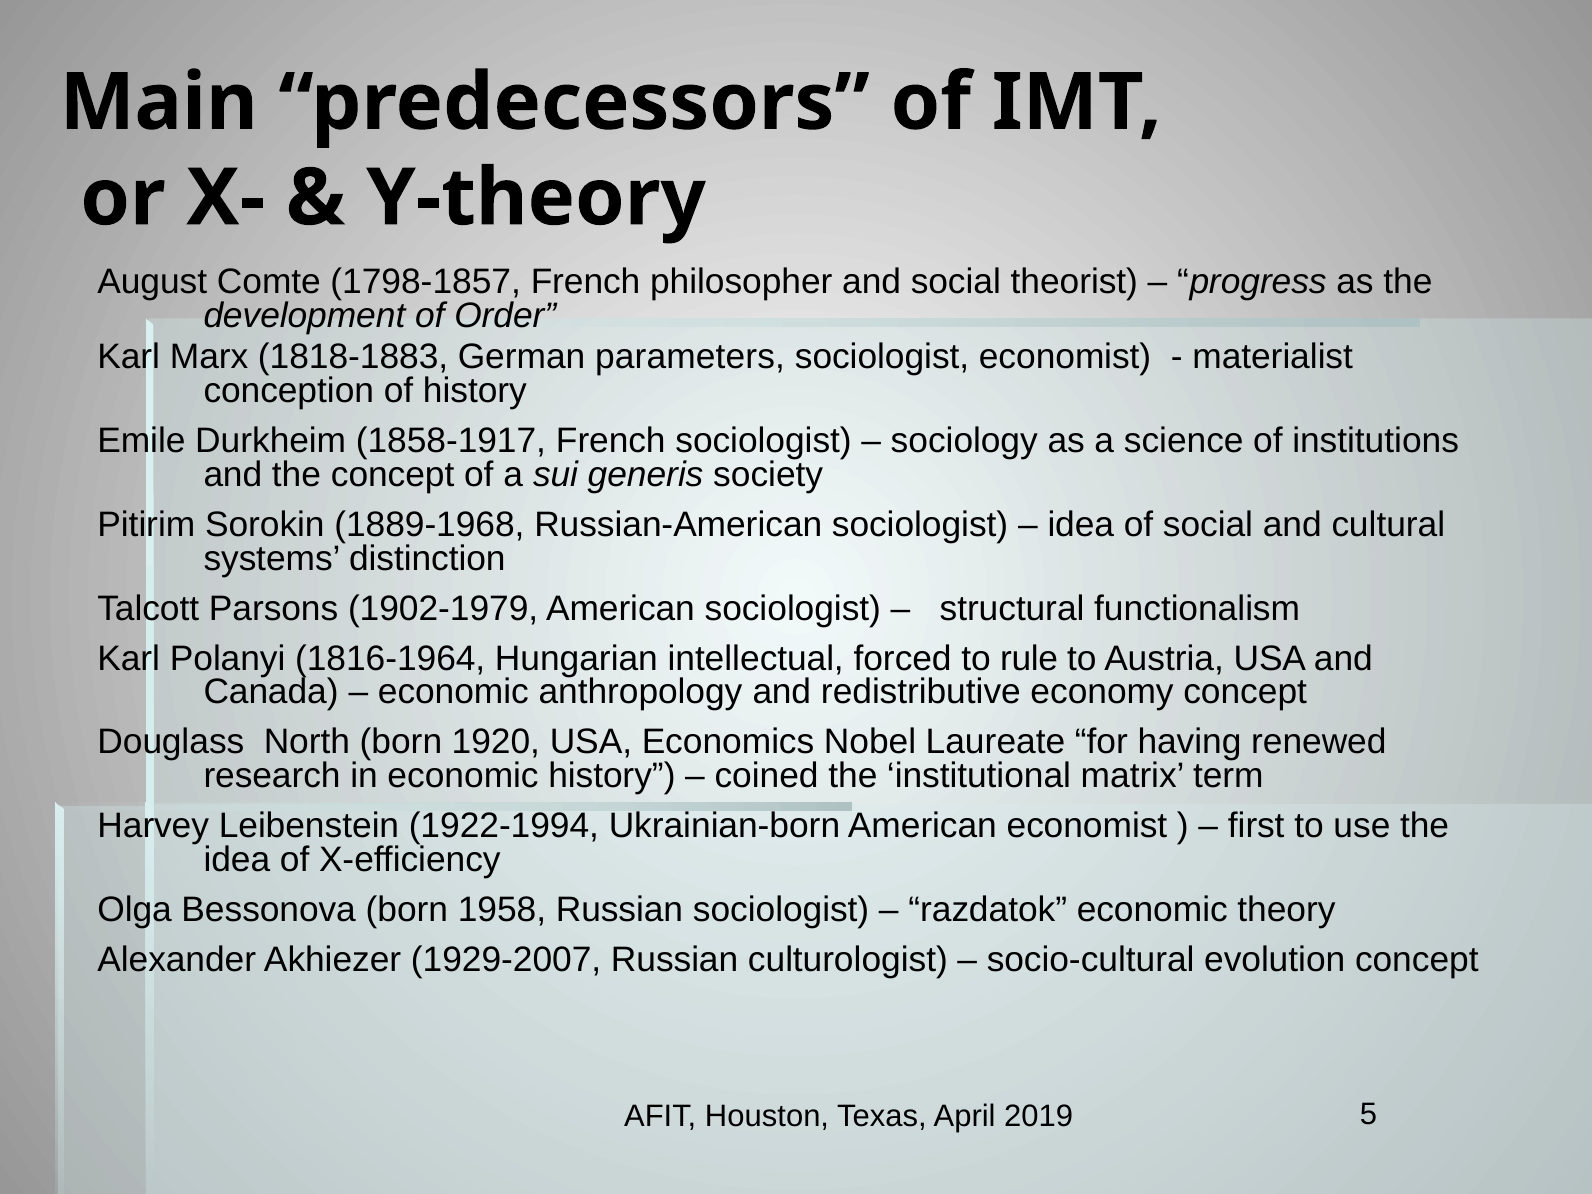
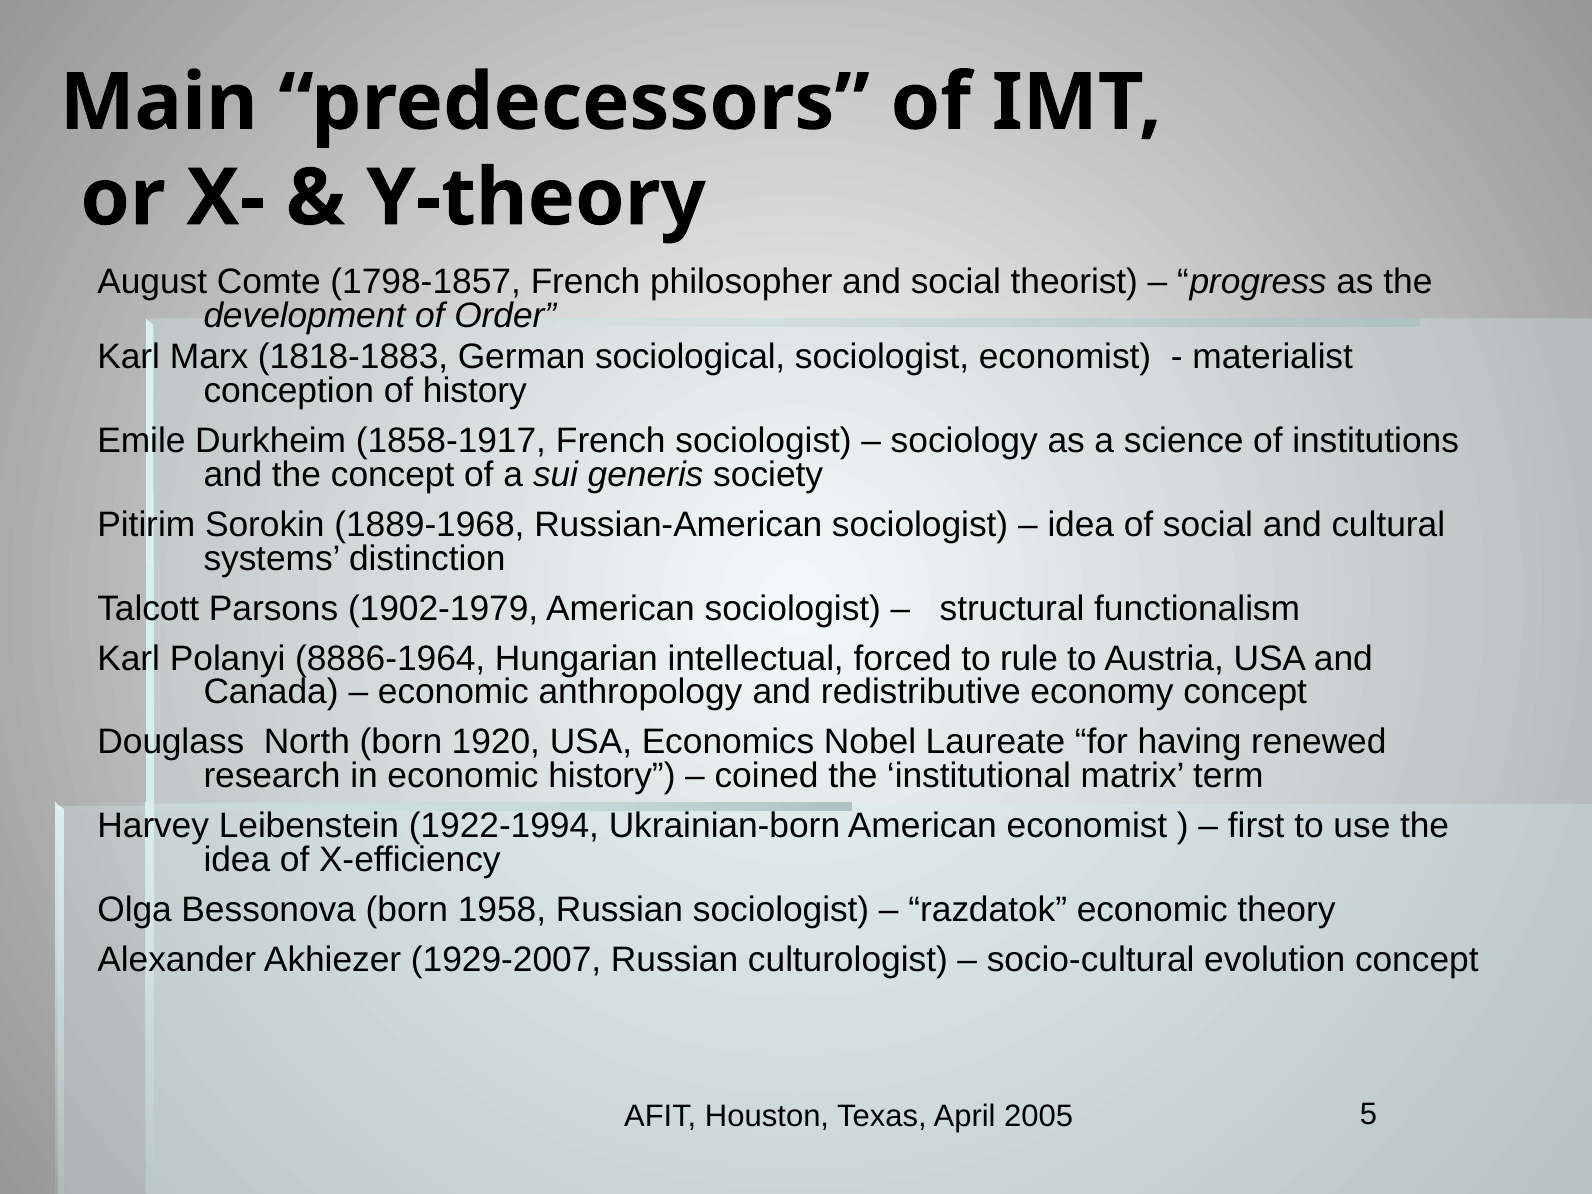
parameters: parameters -> sociological
1816-1964: 1816-1964 -> 8886-1964
2019: 2019 -> 2005
